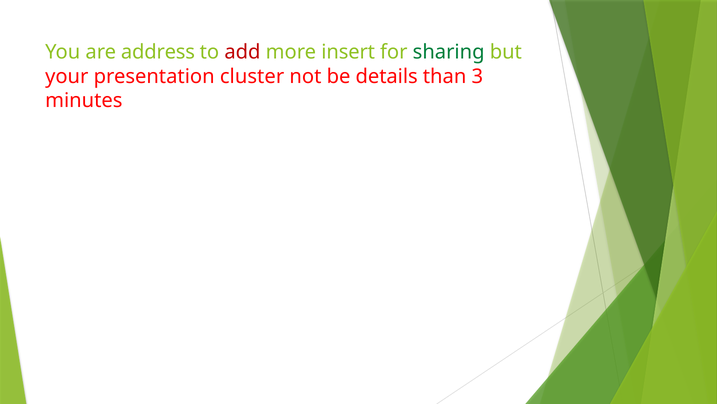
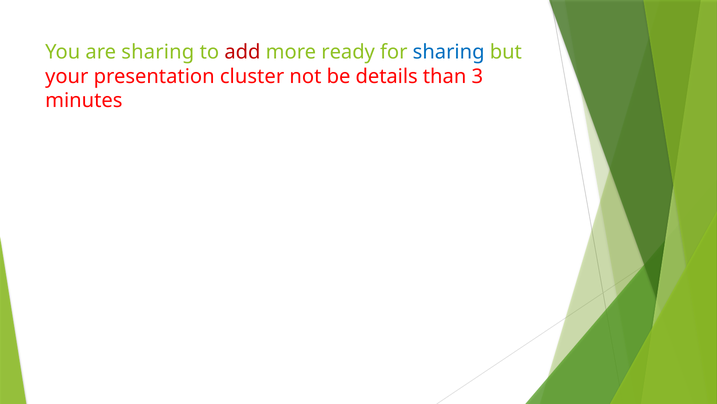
are address: address -> sharing
insert: insert -> ready
sharing at (449, 52) colour: green -> blue
